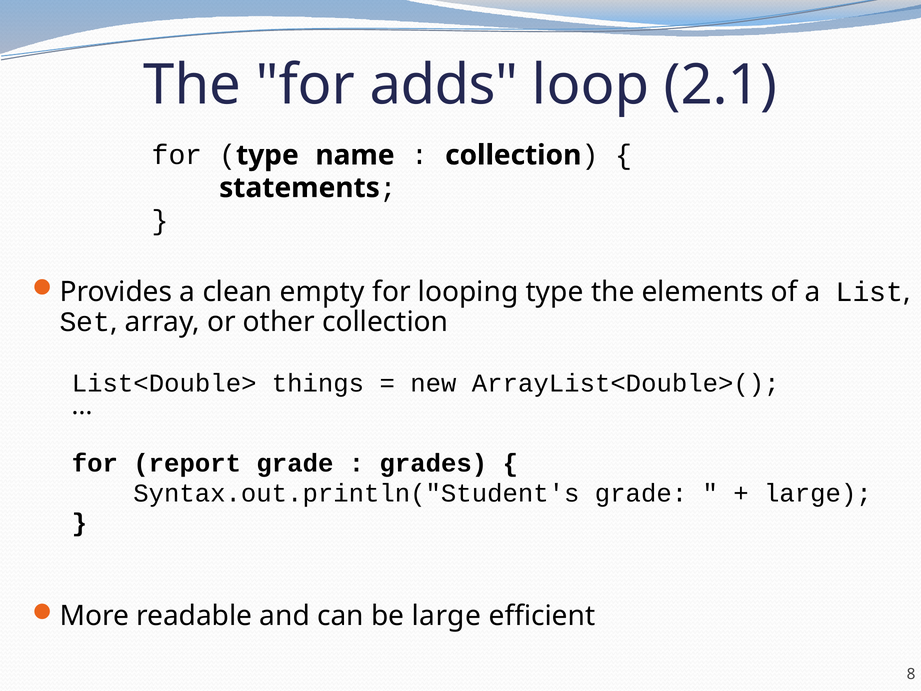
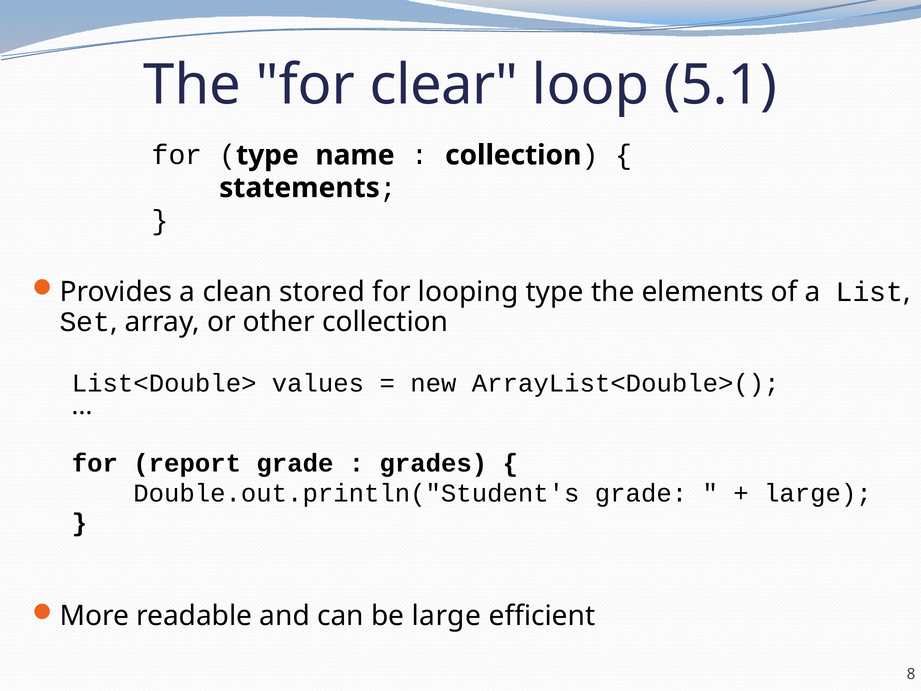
adds: adds -> clear
2.1: 2.1 -> 5.1
empty: empty -> stored
things: things -> values
Syntax.out.println("Student's: Syntax.out.println("Student's -> Double.out.println("Student's
